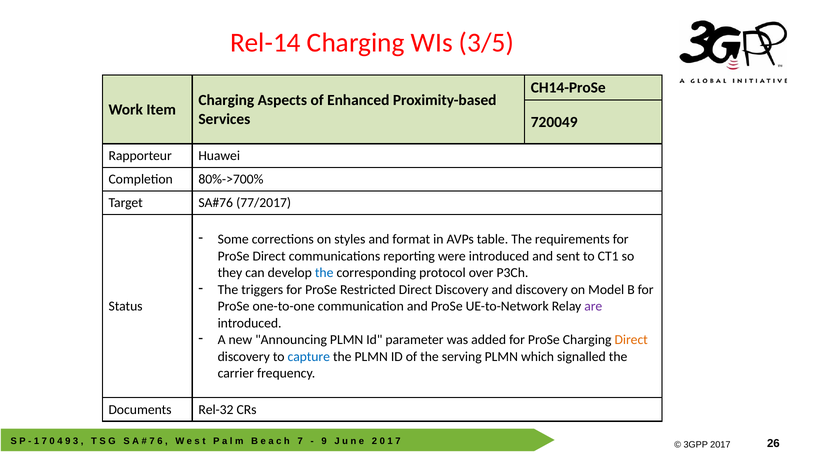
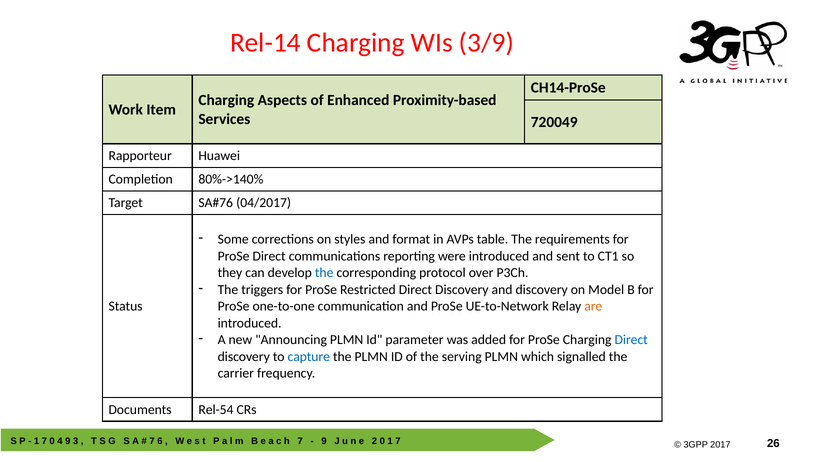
3/5: 3/5 -> 3/9
80%->700%: 80%->700% -> 80%->140%
77/2017: 77/2017 -> 04/2017
are colour: purple -> orange
Direct at (631, 340) colour: orange -> blue
Rel-32: Rel-32 -> Rel-54
